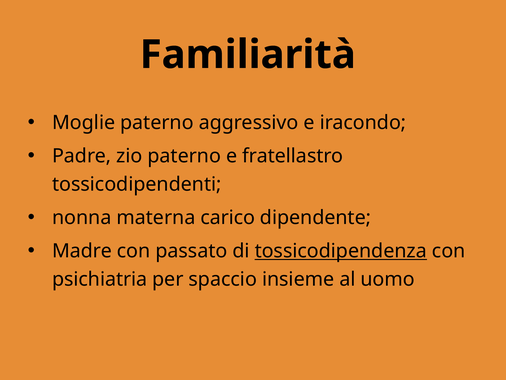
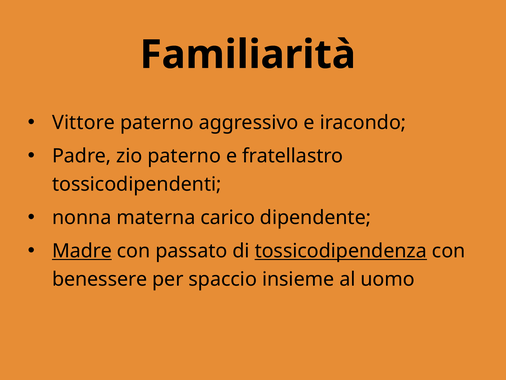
Moglie: Moglie -> Vittore
Madre underline: none -> present
psichiatria: psichiatria -> benessere
